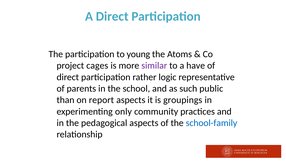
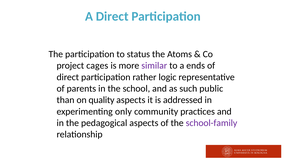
young: young -> status
have: have -> ends
report: report -> quality
groupings: groupings -> addressed
school-family colour: blue -> purple
